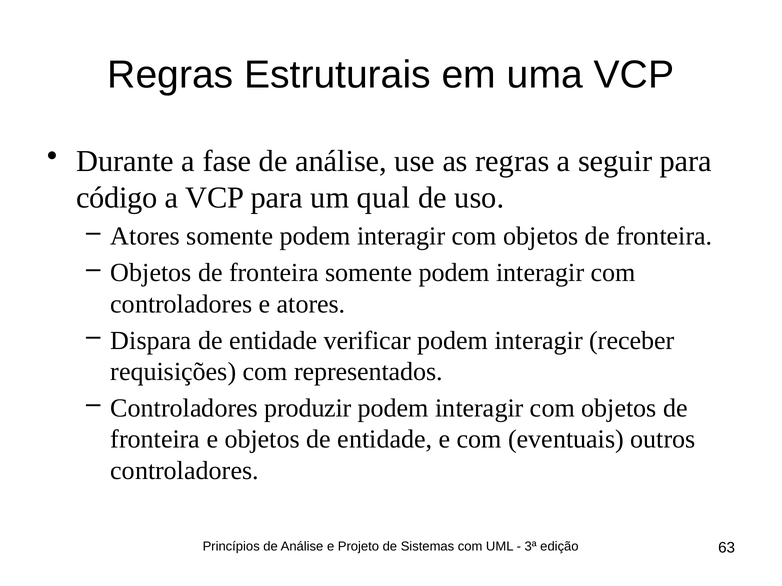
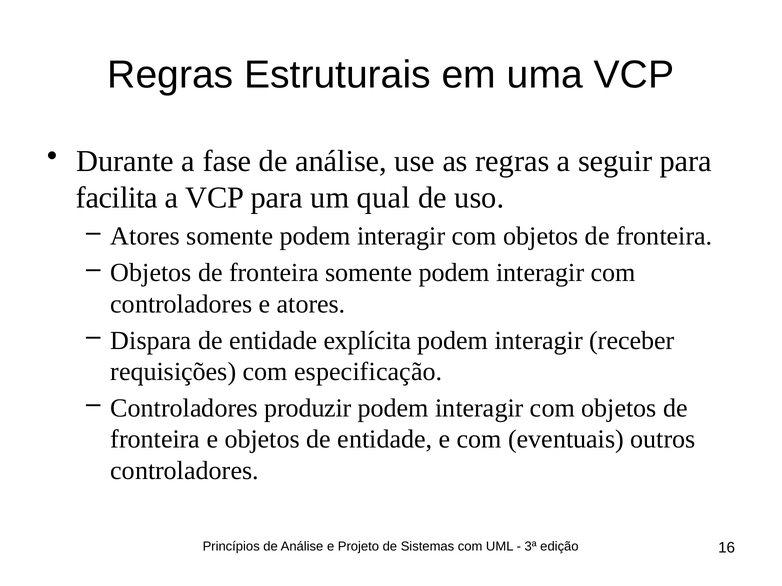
código: código -> facilita
verificar: verificar -> explícita
representados: representados -> especificação
63: 63 -> 16
